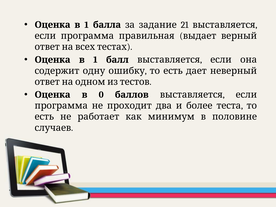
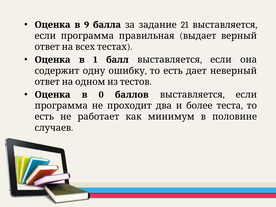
1 at (87, 25): 1 -> 9
